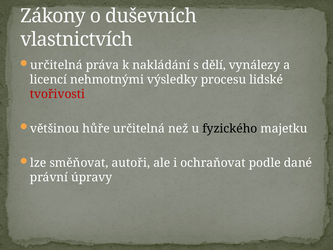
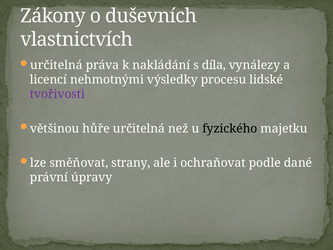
dělí: dělí -> díla
tvořivosti colour: red -> purple
autoři: autoři -> strany
